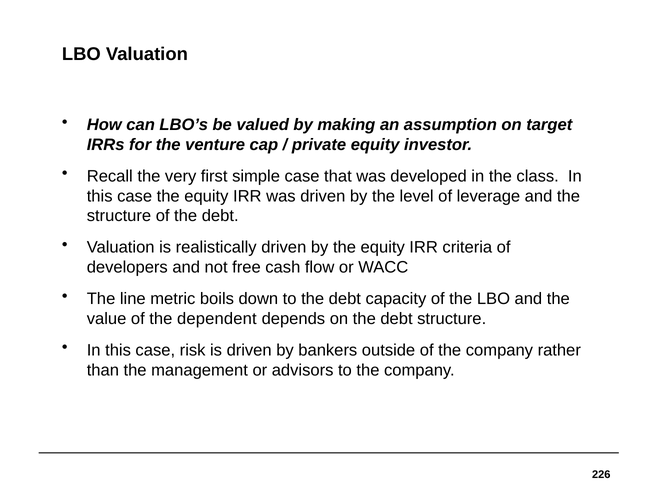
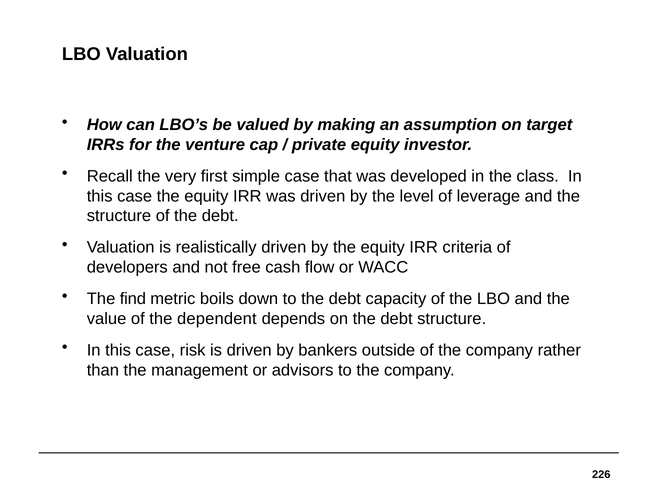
line: line -> find
